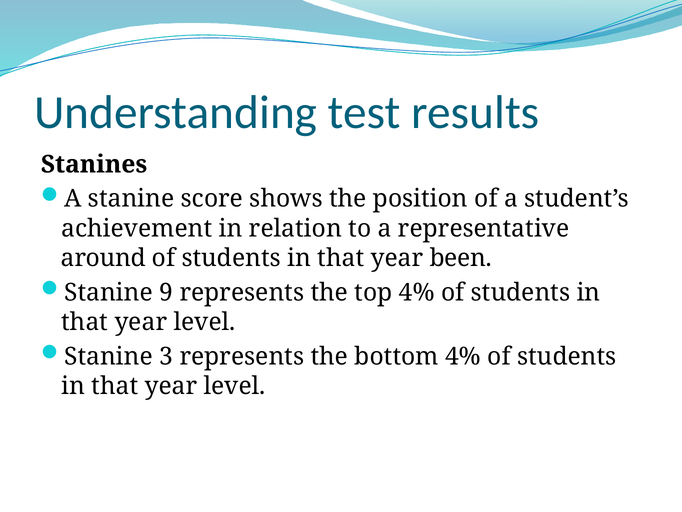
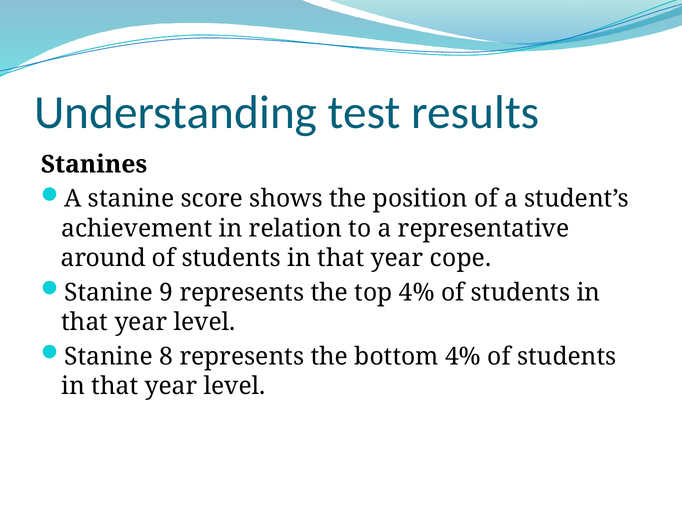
been: been -> cope
3: 3 -> 8
